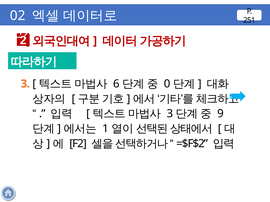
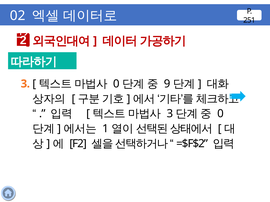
6 at (116, 84): 6 -> 0
0: 0 -> 9
9 at (221, 114): 9 -> 0
